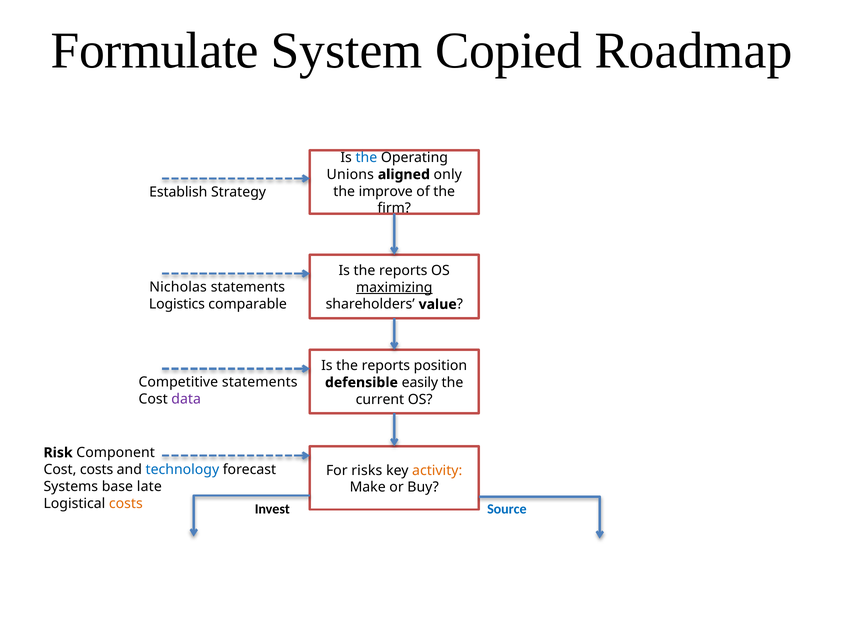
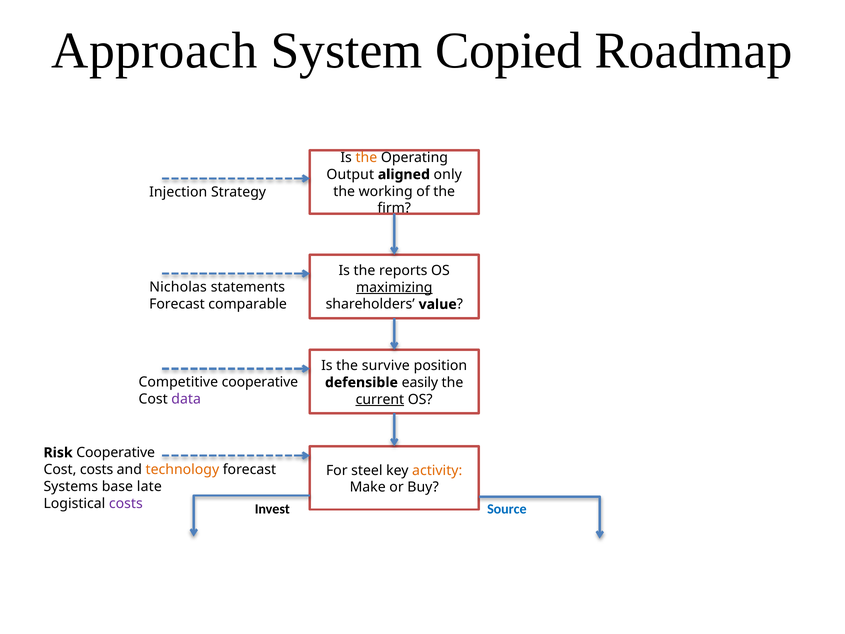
Formulate: Formulate -> Approach
the at (366, 158) colour: blue -> orange
Unions: Unions -> Output
improve: improve -> working
Establish: Establish -> Injection
Logistics at (177, 304): Logistics -> Forecast
reports at (386, 365): reports -> survive
Competitive statements: statements -> cooperative
current underline: none -> present
Risk Component: Component -> Cooperative
technology colour: blue -> orange
risks: risks -> steel
costs at (126, 503) colour: orange -> purple
